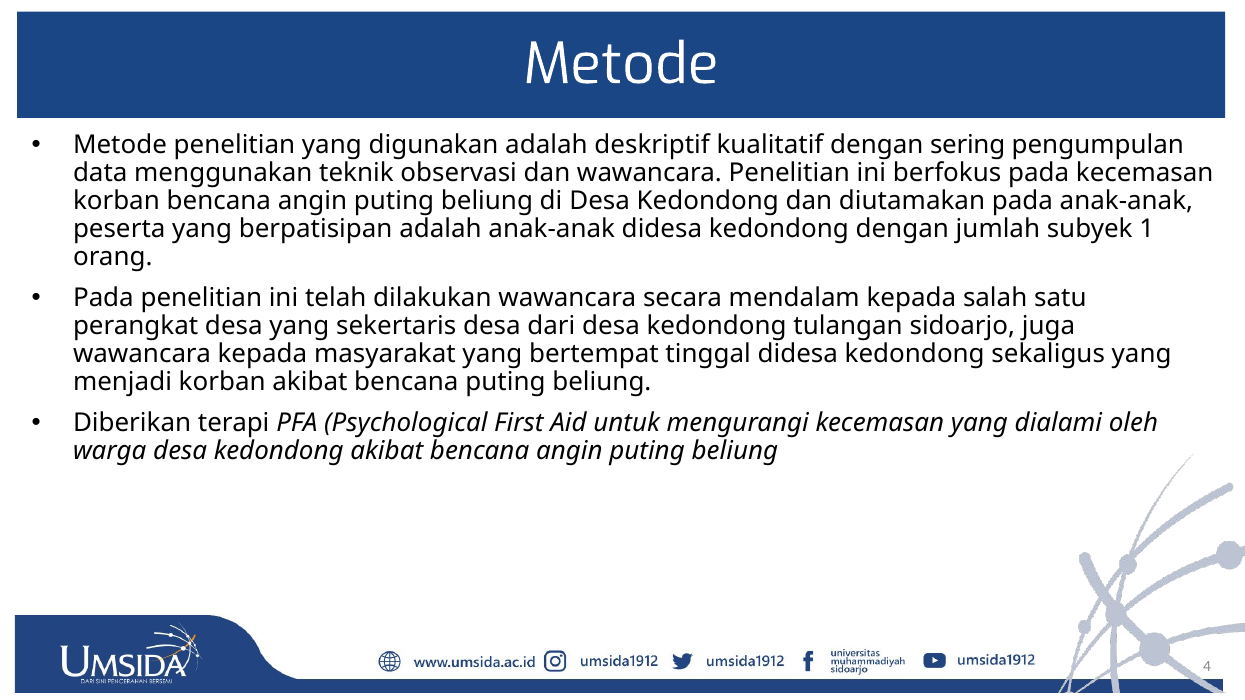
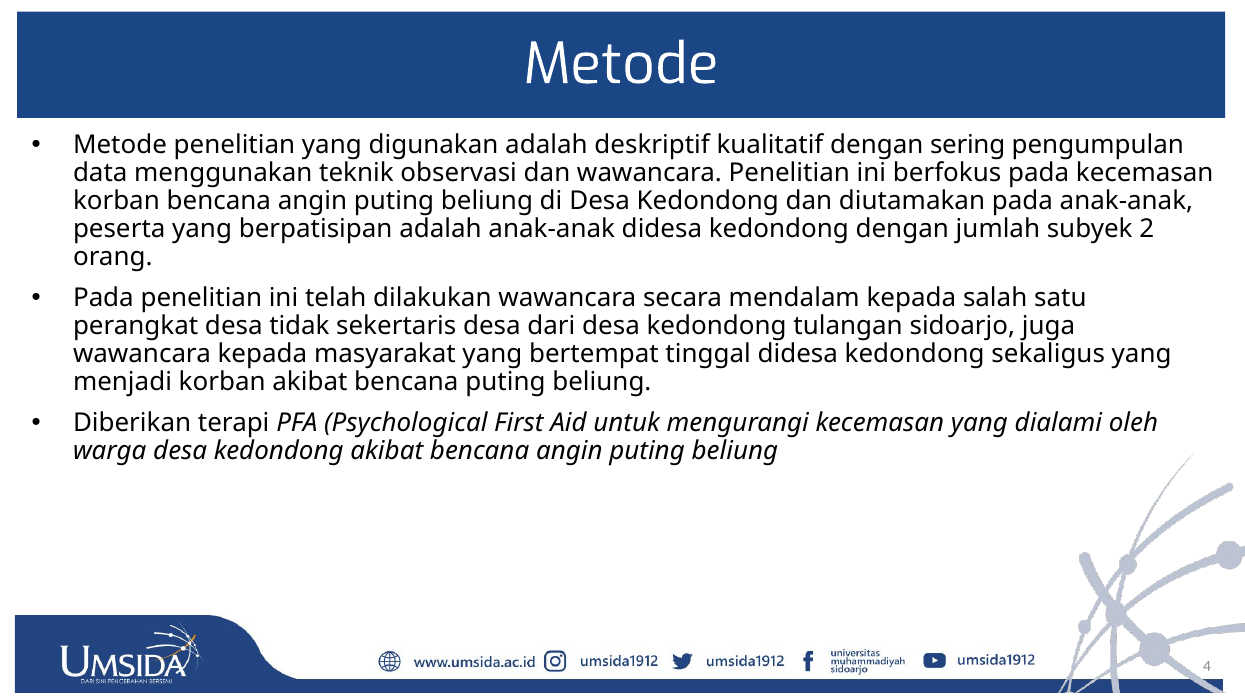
1: 1 -> 2
desa yang: yang -> tidak
